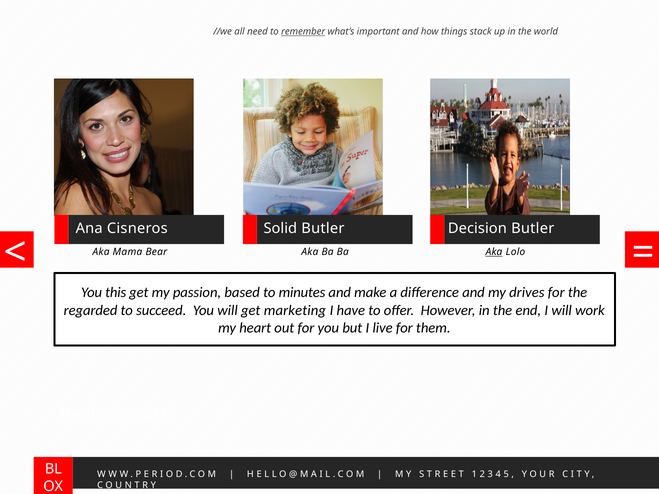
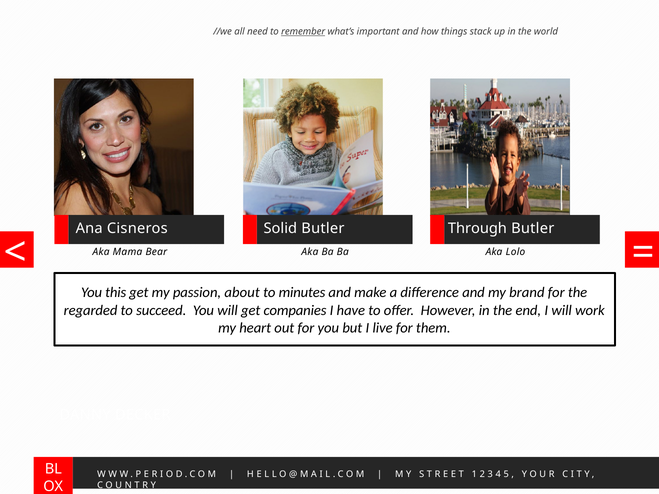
Decision: Decision -> Through
Aka at (494, 252) underline: present -> none
based: based -> about
drives: drives -> brand
marketing: marketing -> companies
